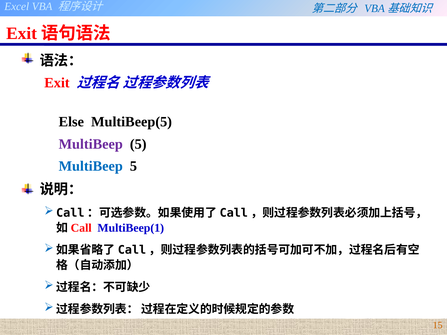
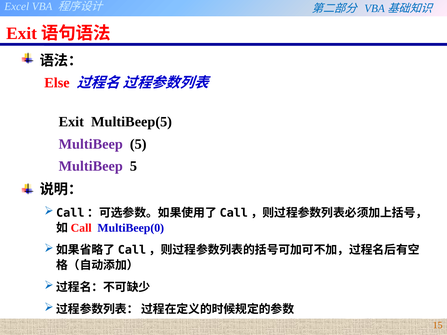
Exit at (57, 83): Exit -> Else
Else at (71, 122): Else -> Exit
MultiBeep at (91, 166) colour: blue -> purple
MultiBeep(1: MultiBeep(1 -> MultiBeep(0
